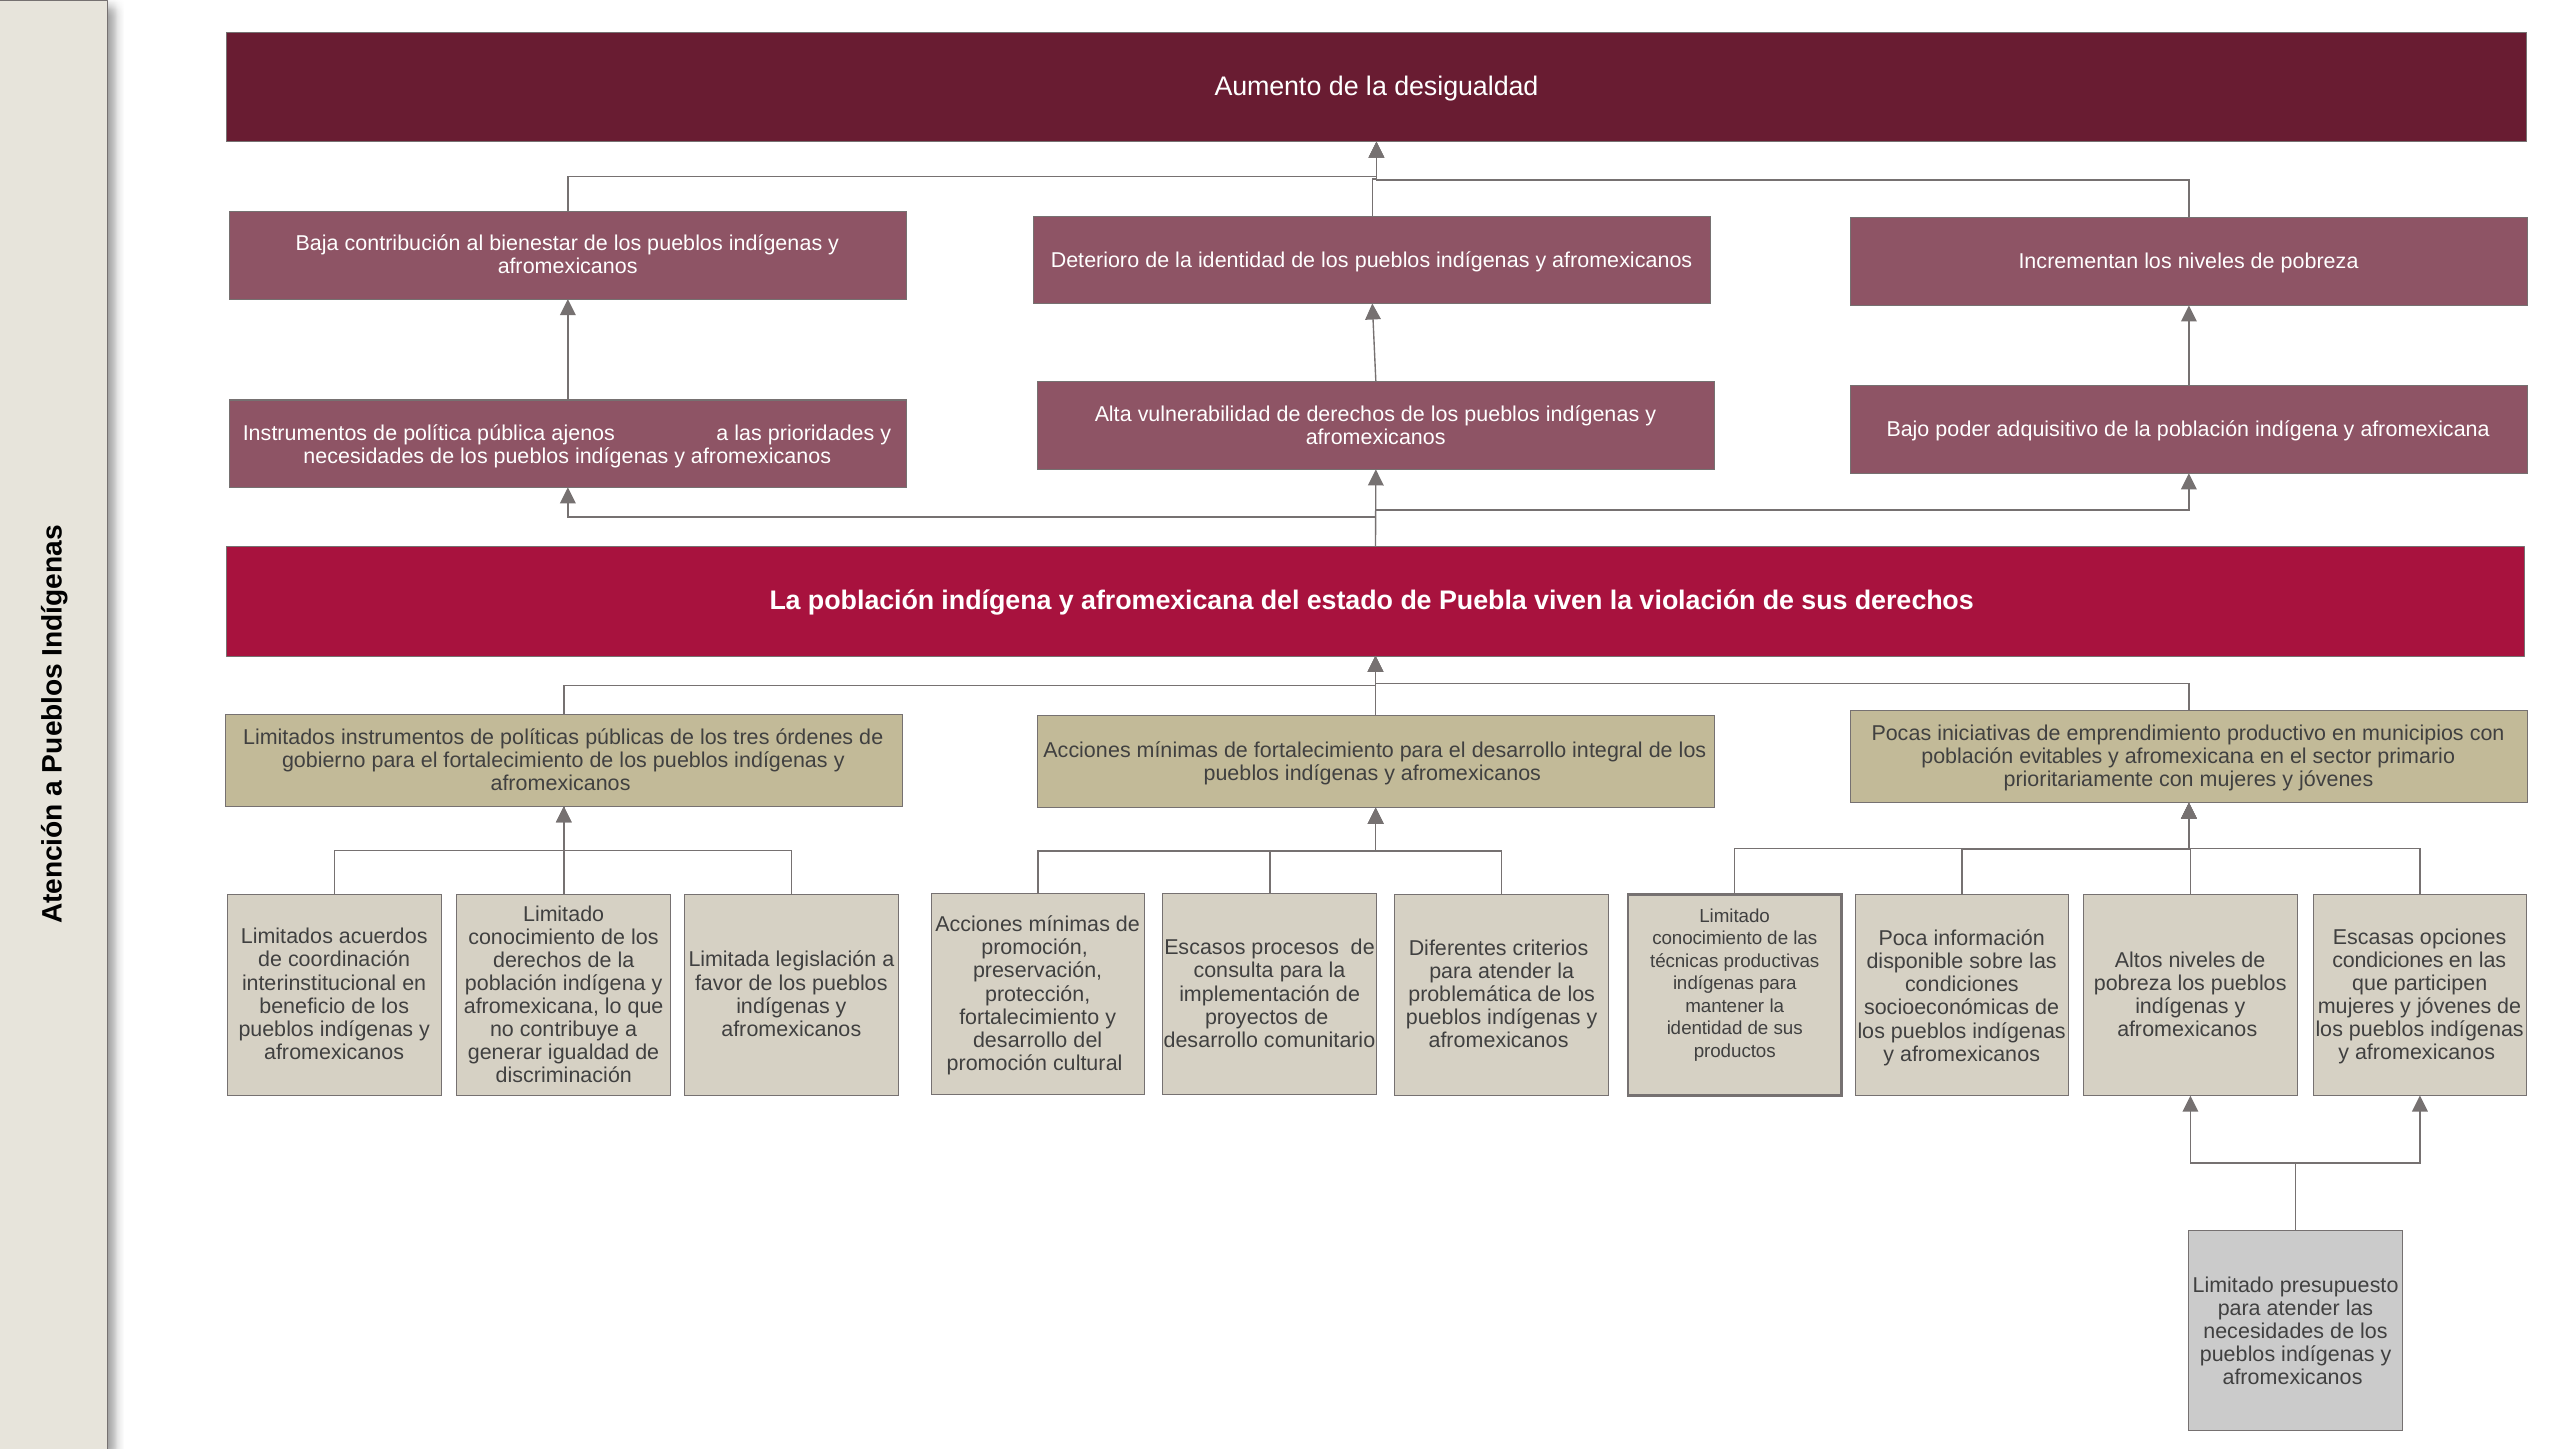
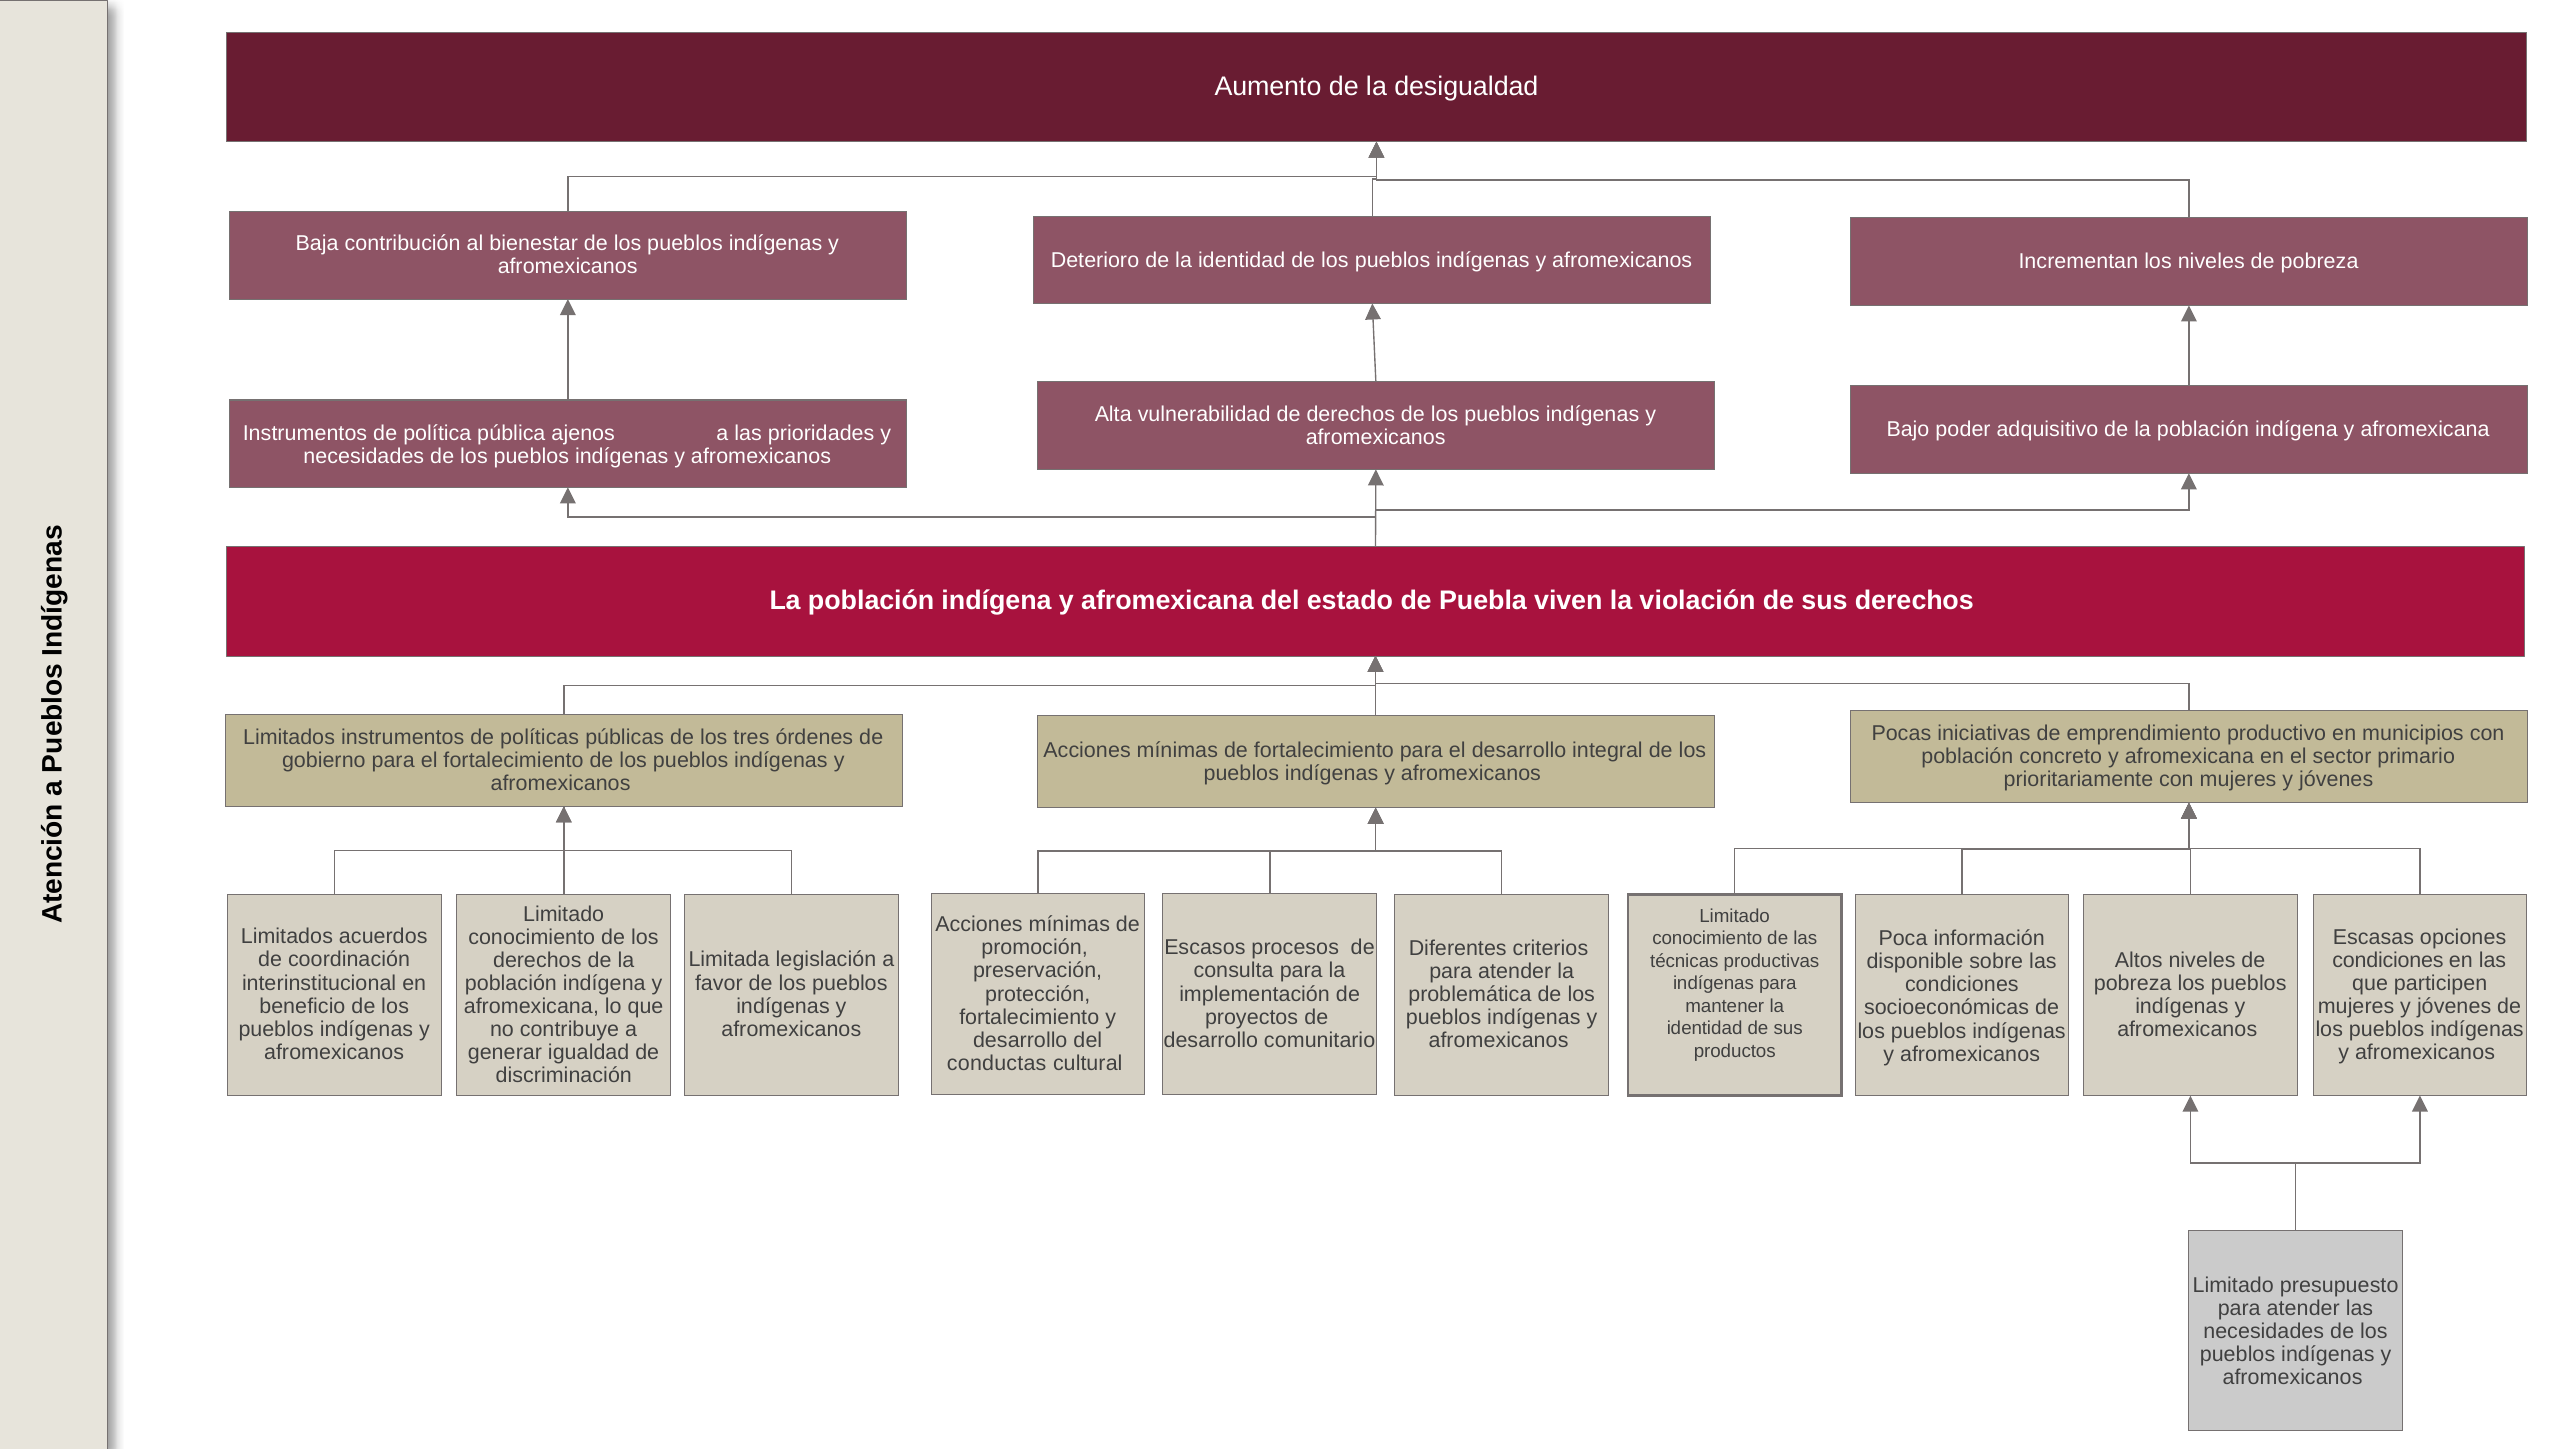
evitables: evitables -> concreto
promoción at (997, 1063): promoción -> conductas
